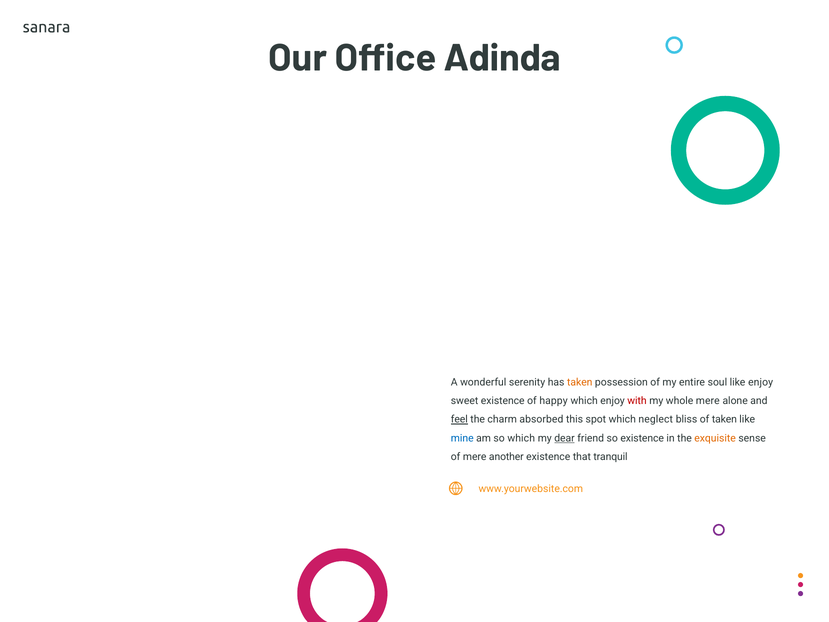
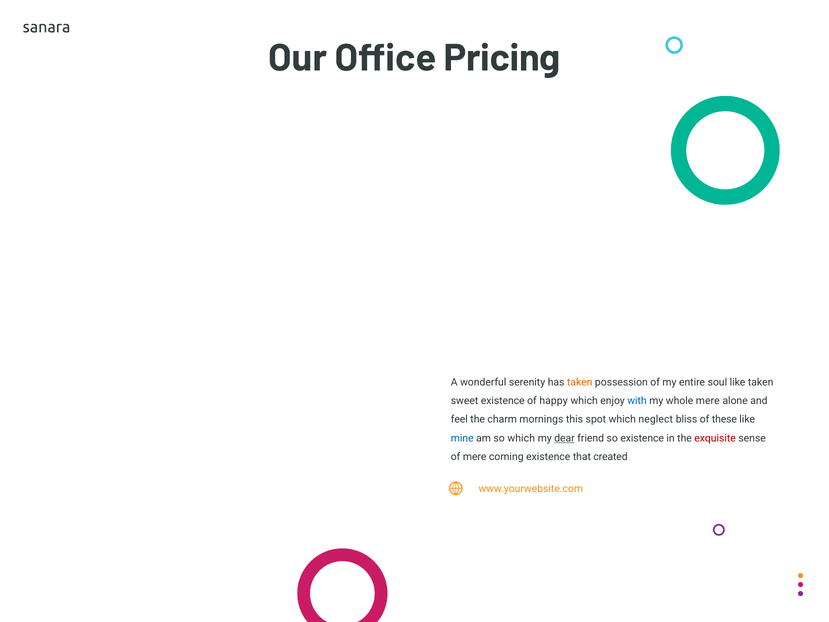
Adinda: Adinda -> Pricing
like enjoy: enjoy -> taken
with colour: red -> blue
feel underline: present -> none
absorbed: absorbed -> mornings
of taken: taken -> these
exquisite colour: orange -> red
another: another -> coming
tranquil: tranquil -> created
